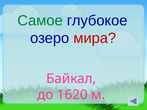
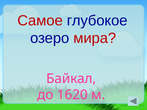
Самое colour: green -> red
